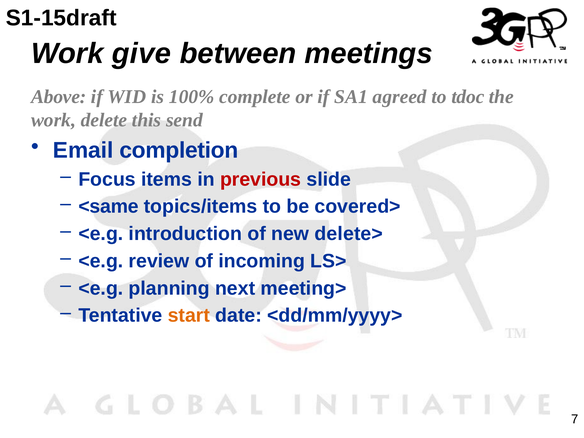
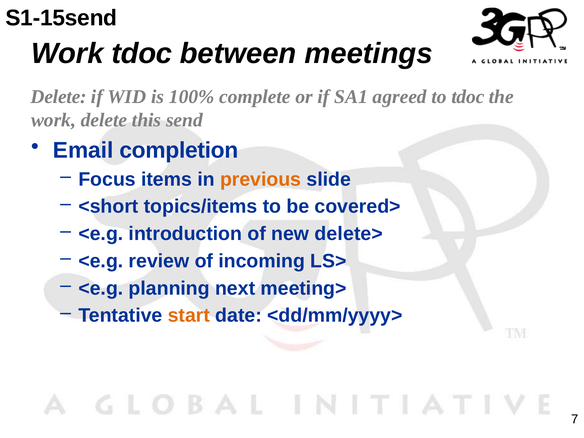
S1-15draft: S1-15draft -> S1-15send
Work give: give -> tdoc
Above at (59, 97): Above -> Delete
previous colour: red -> orange
<same: <same -> <short
